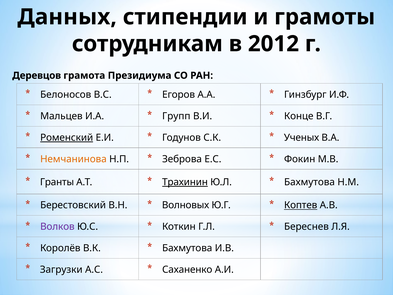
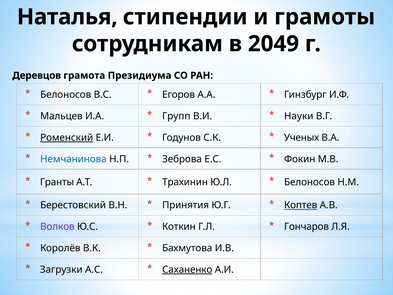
Данных: Данных -> Наталья
2012: 2012 -> 2049
Конце: Конце -> Науки
Немчанинова colour: orange -> blue
Трахинин underline: present -> none
Бахмутова at (309, 182): Бахмутова -> Белоносов
Волновых: Волновых -> Принятия
Береснев: Береснев -> Гончаров
Саханенко underline: none -> present
